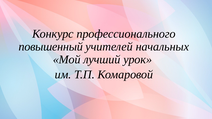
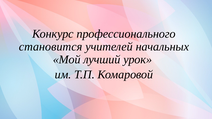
повышенный: повышенный -> становится
